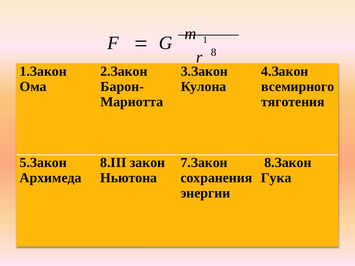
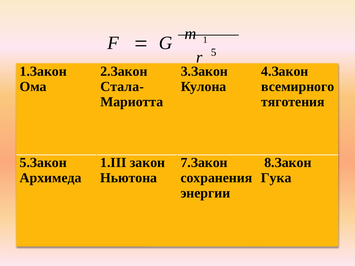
8: 8 -> 5
Барон-: Барон- -> Стала-
8.III: 8.III -> 1.III
